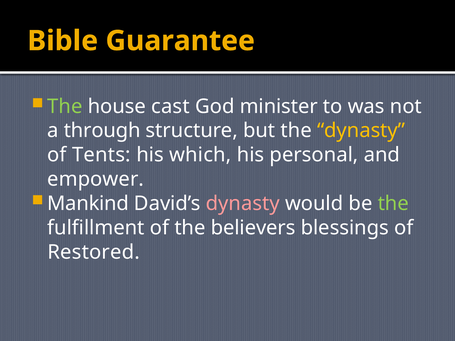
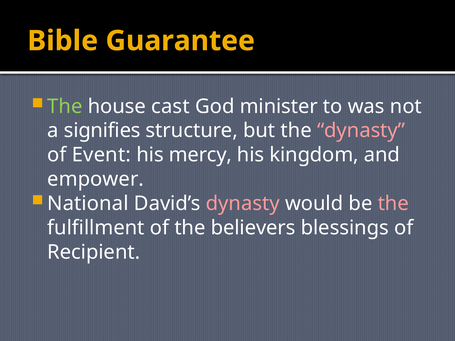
through: through -> signifies
dynasty at (361, 131) colour: yellow -> pink
Tents: Tents -> Event
which: which -> mercy
personal: personal -> kingdom
Mankind: Mankind -> National
the at (393, 204) colour: light green -> pink
Restored: Restored -> Recipient
